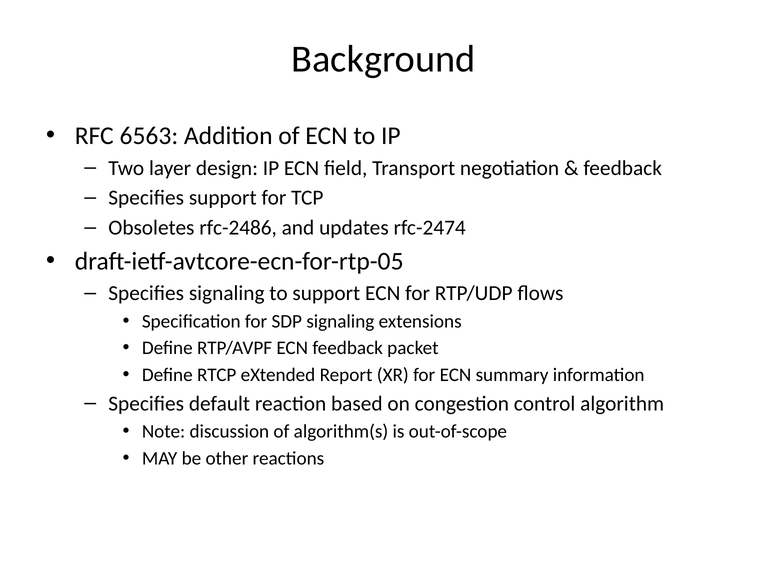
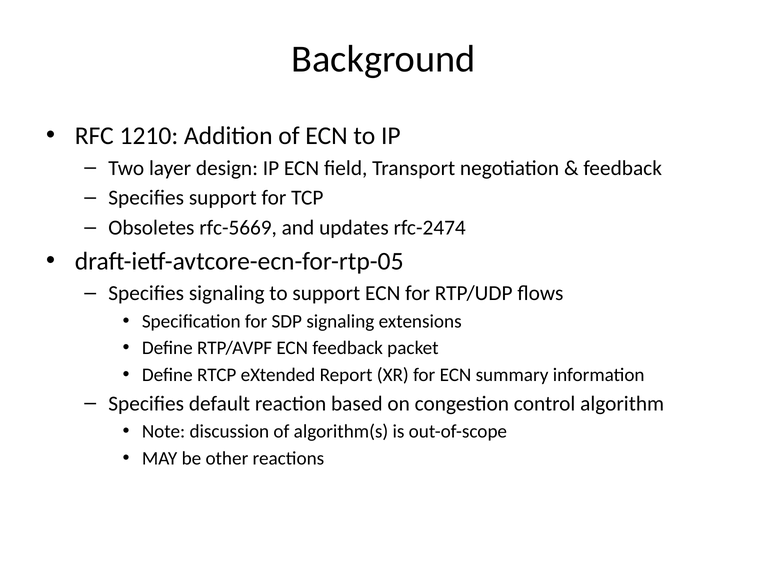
6563: 6563 -> 1210
rfc-2486: rfc-2486 -> rfc-5669
